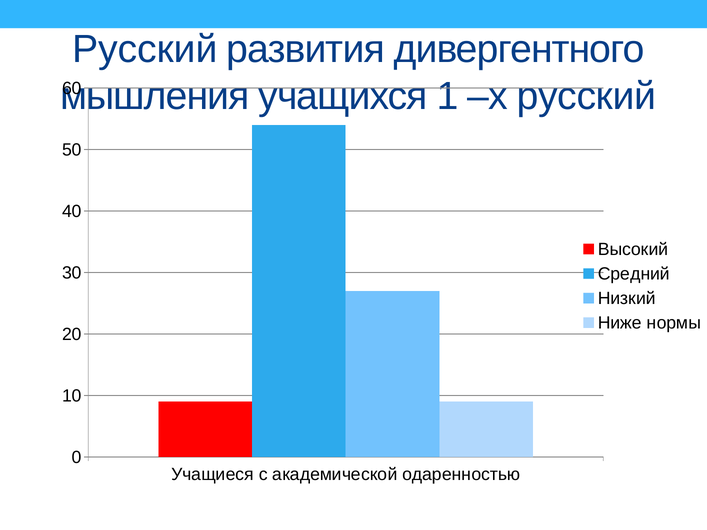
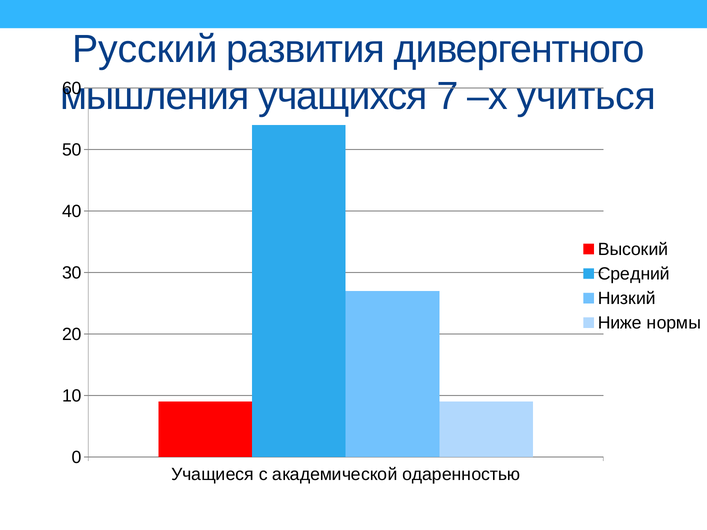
1: 1 -> 7
х русский: русский -> учиться
